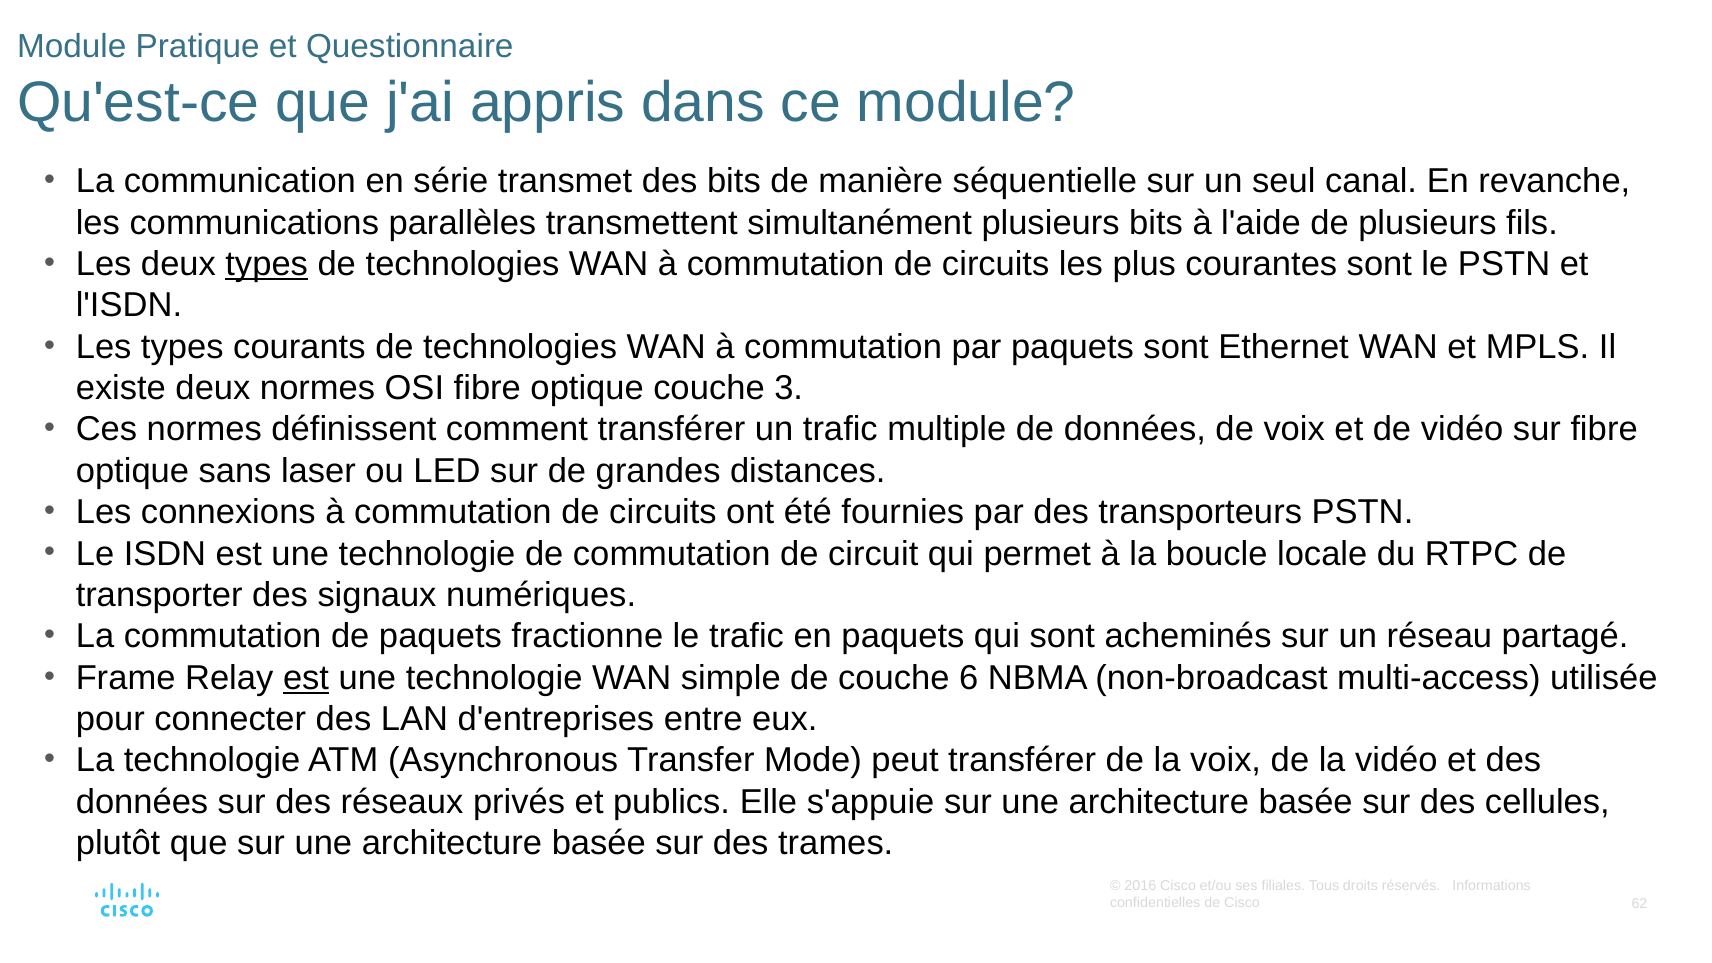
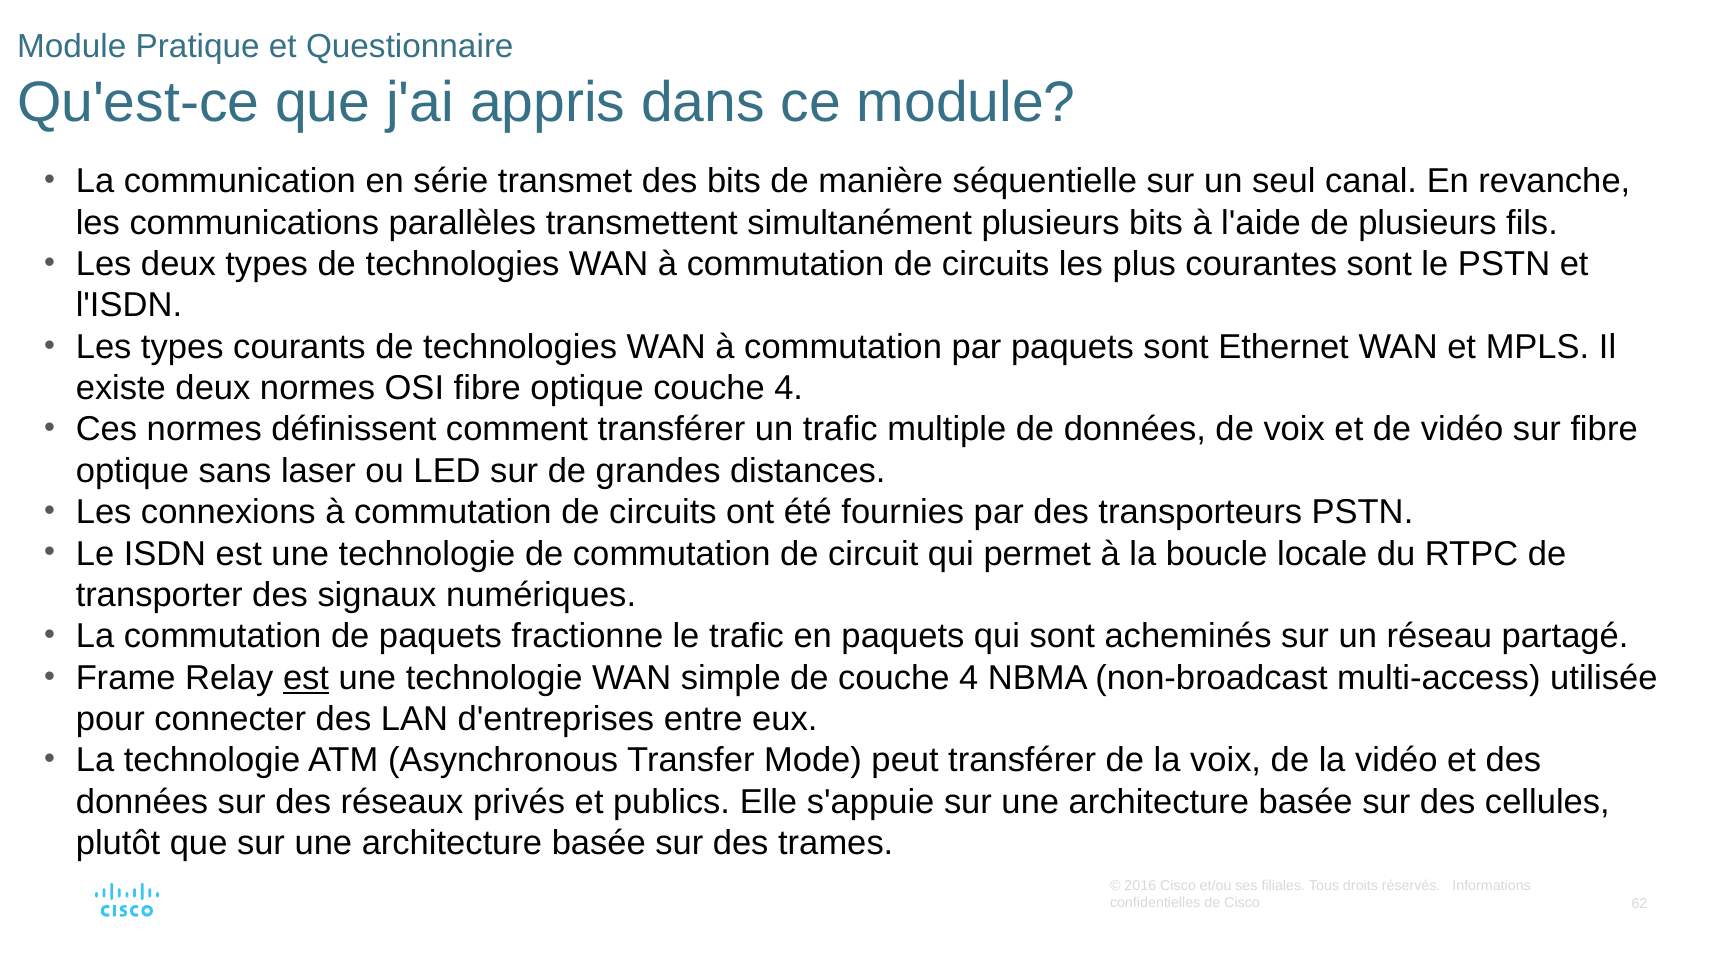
types at (267, 264) underline: present -> none
optique couche 3: 3 -> 4
de couche 6: 6 -> 4
